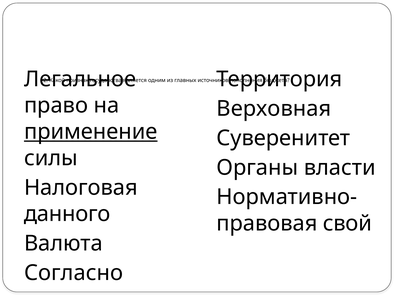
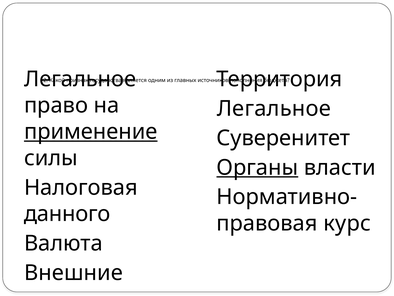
Верховная at (274, 108): Верховная -> Легальное
Органы underline: none -> present
свой: свой -> курс
Согласно: Согласно -> Внешние
